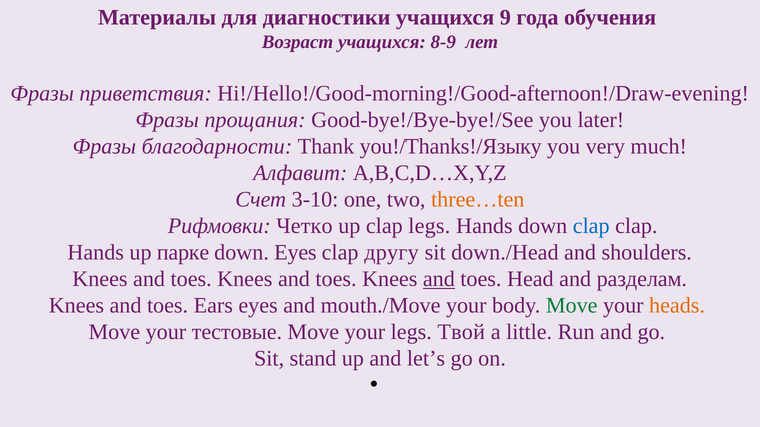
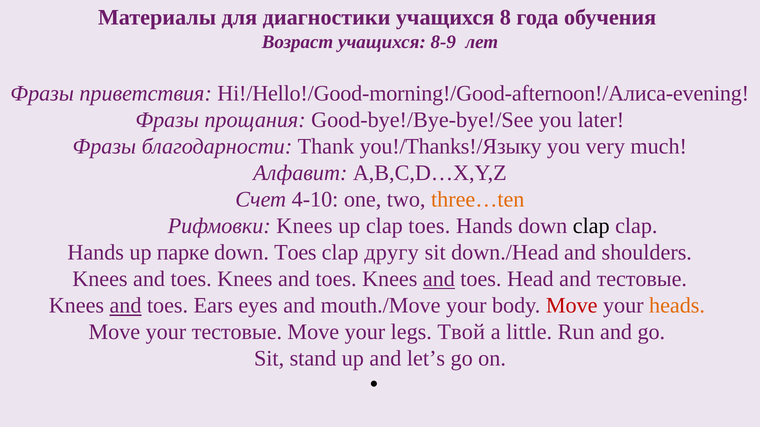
9: 9 -> 8
Hi!/Hello!/Good-morning!/Good-afternoon!/Draw-evening: Hi!/Hello!/Good-morning!/Good-afternoon!/Draw-evening -> Hi!/Hello!/Good-morning!/Good-afternoon!/Алиса-evening
3-10: 3-10 -> 4-10
Рифмовки Четко: Четко -> Knees
clap legs: legs -> toes
clap at (591, 226) colour: blue -> black
down Eyes: Eyes -> Toes
and разделам: разделам -> тестовые
and at (126, 306) underline: none -> present
Move at (572, 306) colour: green -> red
